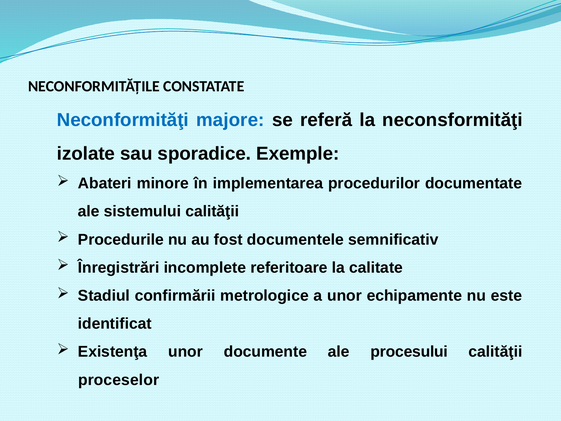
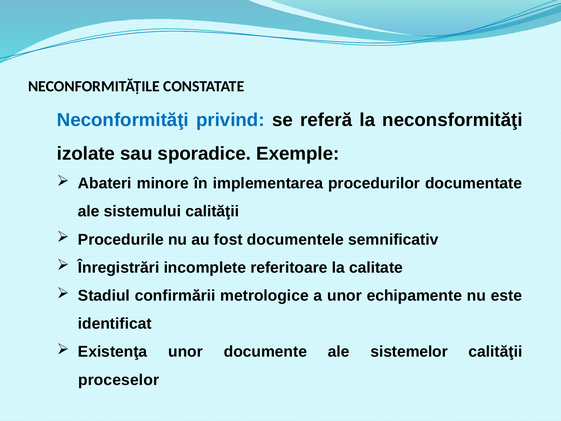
majore: majore -> privind
procesului: procesului -> sistemelor
